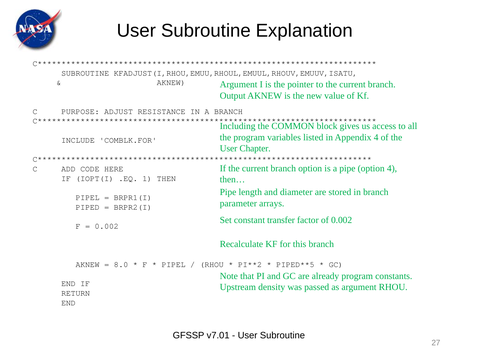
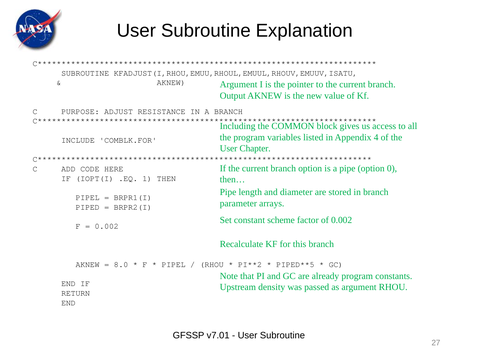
option 4: 4 -> 0
transfer: transfer -> scheme
